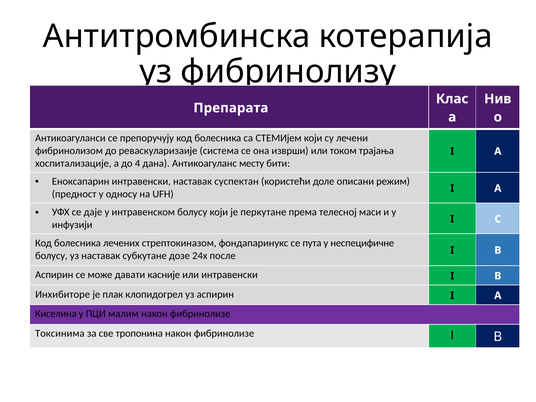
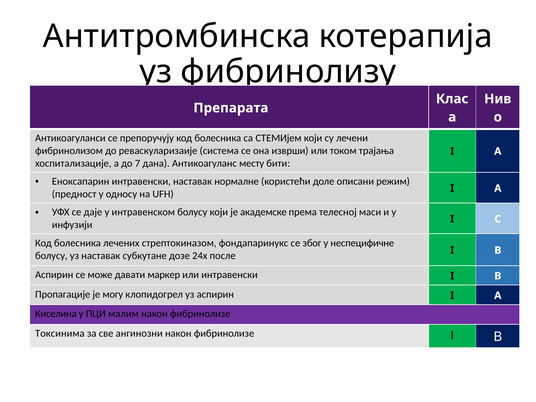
4: 4 -> 7
суспектан: суспектан -> нормалне
перкутане: перкутане -> академске
пута: пута -> због
касније: касније -> маркер
Инхибиторе: Инхибиторе -> Пропагације
плак: плак -> могу
тропонина: тропонина -> ангинозни
